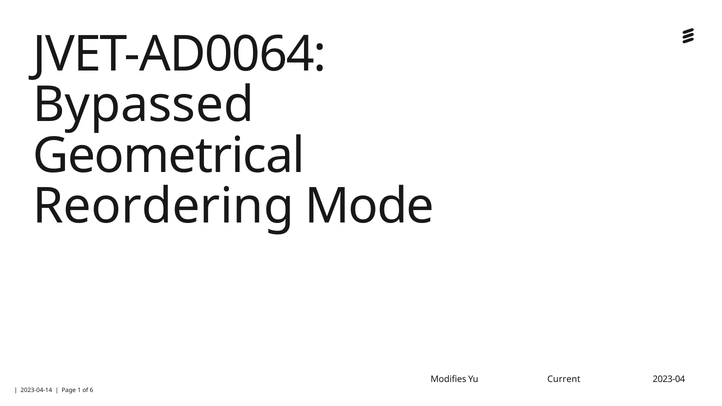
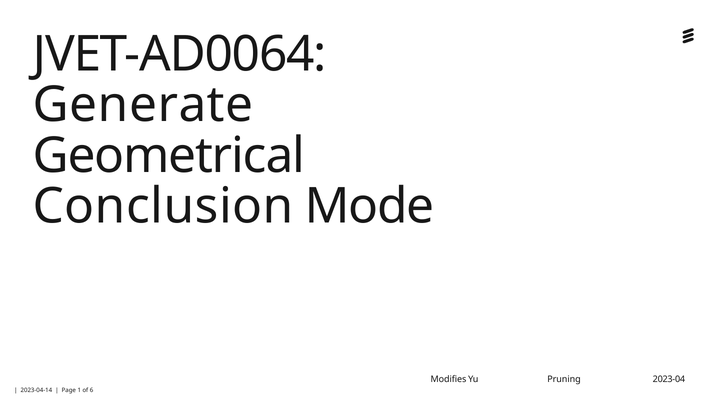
Bypassed: Bypassed -> Generate
Reordering: Reordering -> Conclusion
Current: Current -> Pruning
